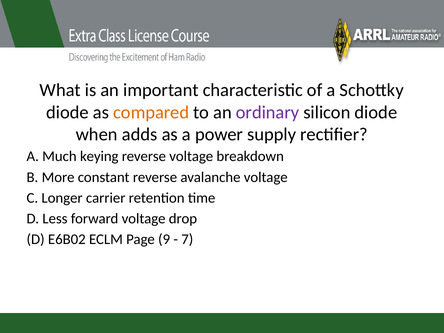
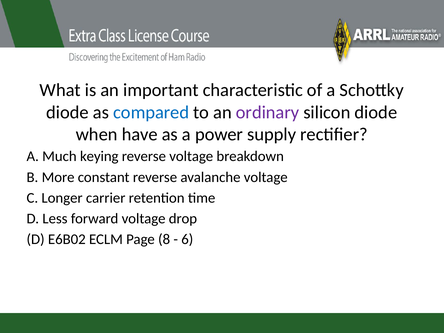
compared colour: orange -> blue
adds: adds -> have
9: 9 -> 8
7: 7 -> 6
